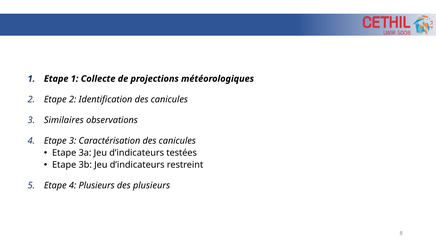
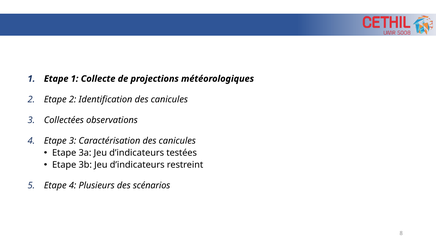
Similaires: Similaires -> Collectées
des plusieurs: plusieurs -> scénarios
